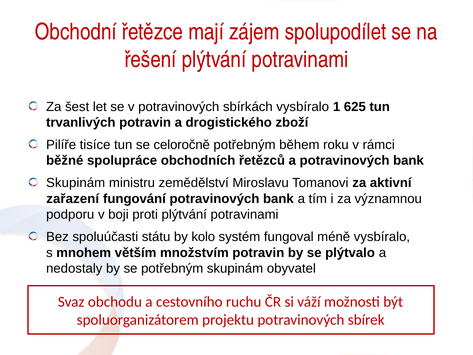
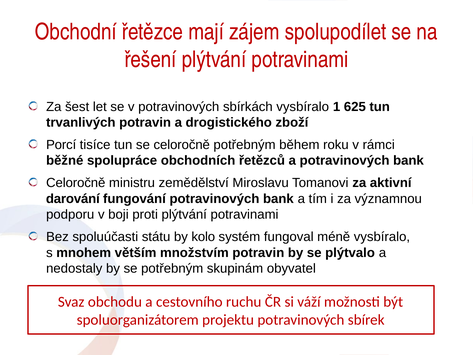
Pilíře: Pilíře -> Porcí
Skupinám at (76, 183): Skupinám -> Celoročně
zařazení: zařazení -> darování
